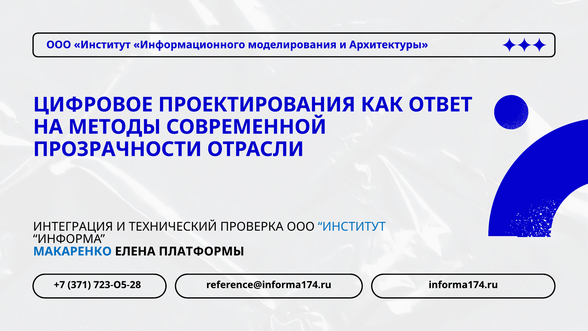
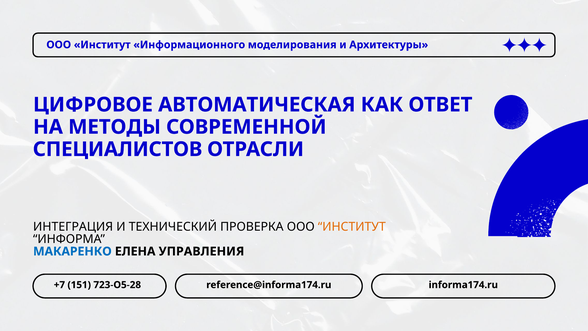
ПРОЕКТИРОВАНИЯ: ПРОЕКТИРОВАНИЯ -> АВТОМАТИЧЕСКАЯ
ПРОЗРАЧНОСТИ: ПРОЗРАЧНОСТИ -> СПЕЦИАЛИСТОВ
ИНСТИТУТ at (352, 227) colour: blue -> orange
ПЛАТФОРМЫ: ПЛАТФОРМЫ -> УПРАВЛЕНИЯ
371: 371 -> 151
